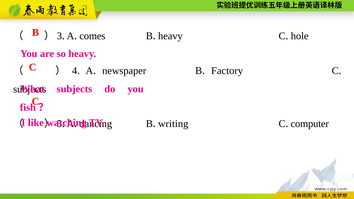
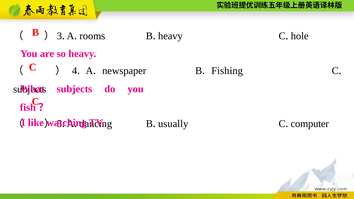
comes: comes -> rooms
Factory: Factory -> Fishing
writing: writing -> usually
